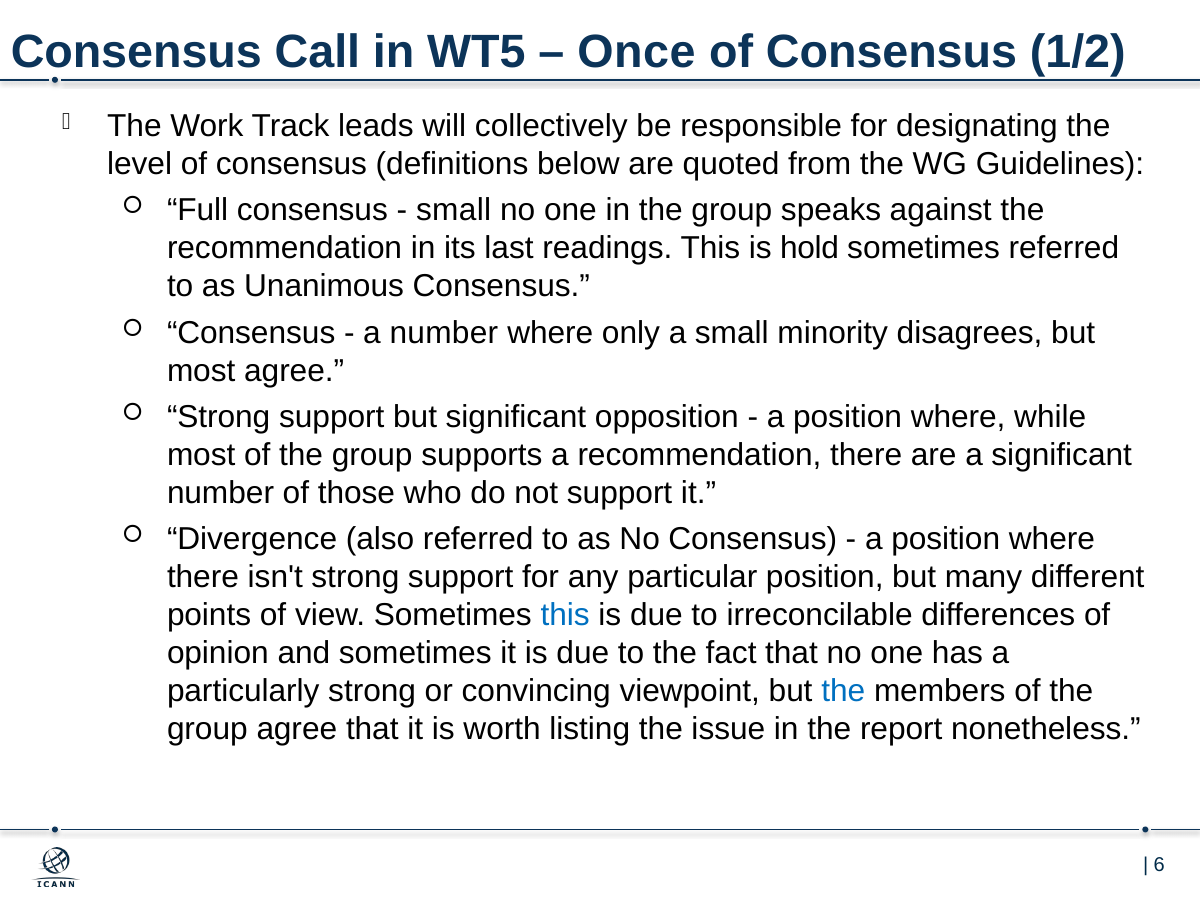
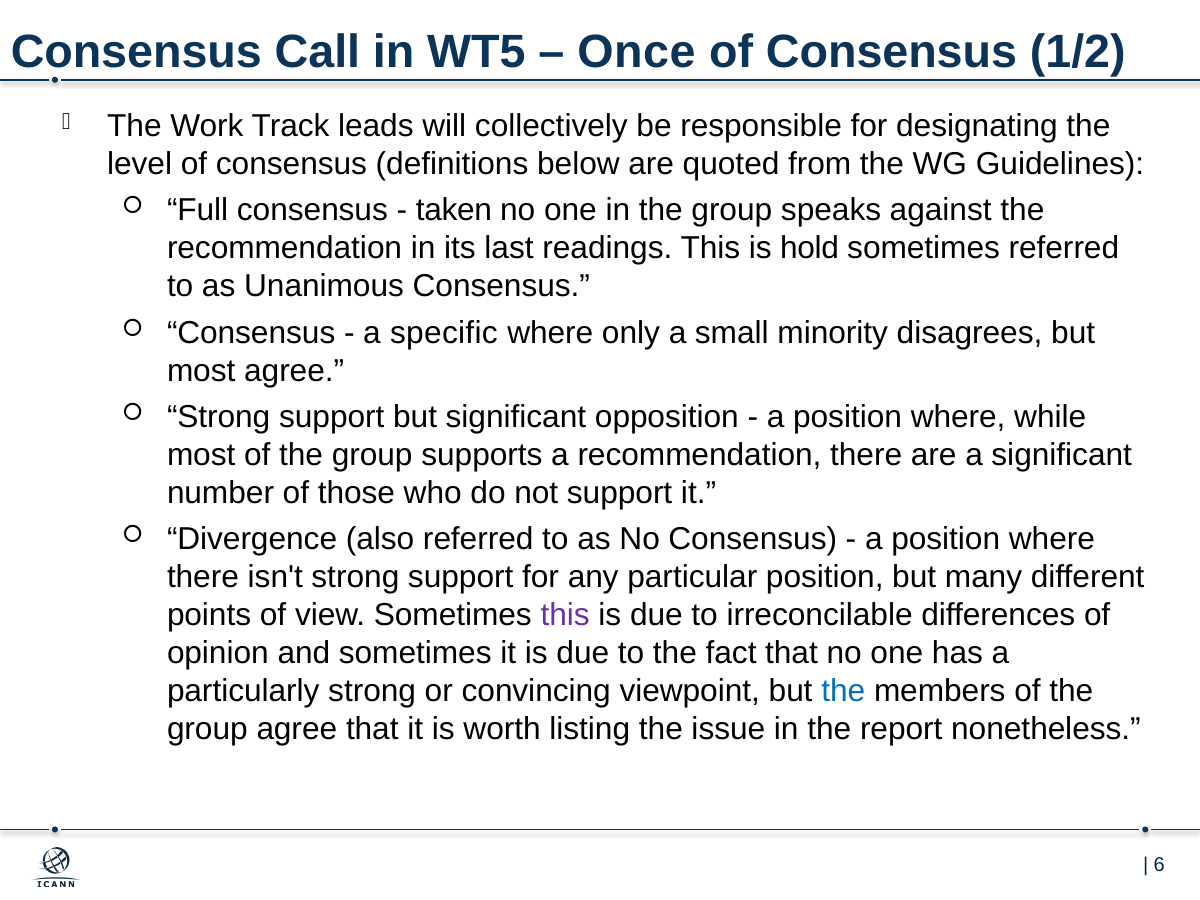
small at (454, 210): small -> taken
a number: number -> specific
this at (565, 615) colour: blue -> purple
